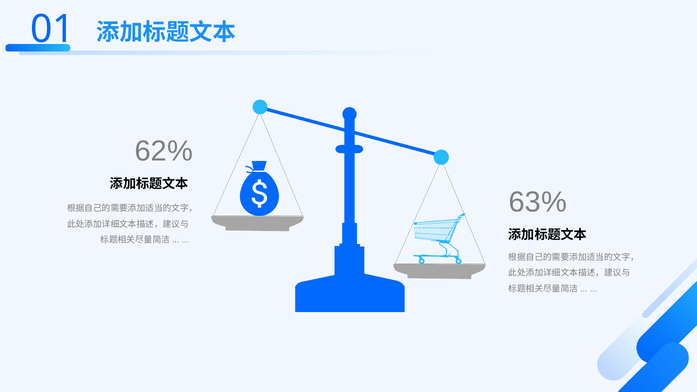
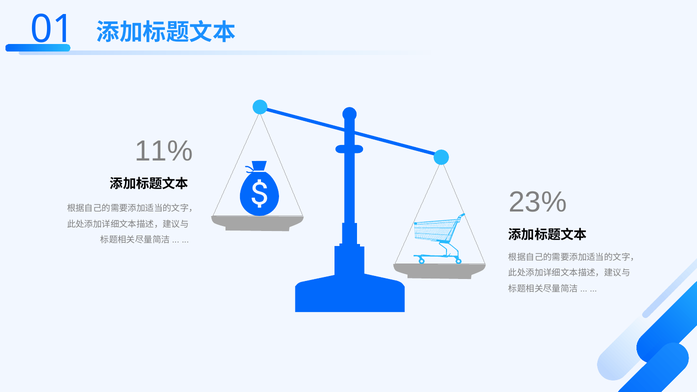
62%: 62% -> 11%
63%: 63% -> 23%
